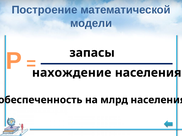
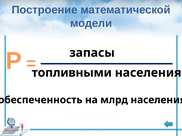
нахождение: нахождение -> топливными
